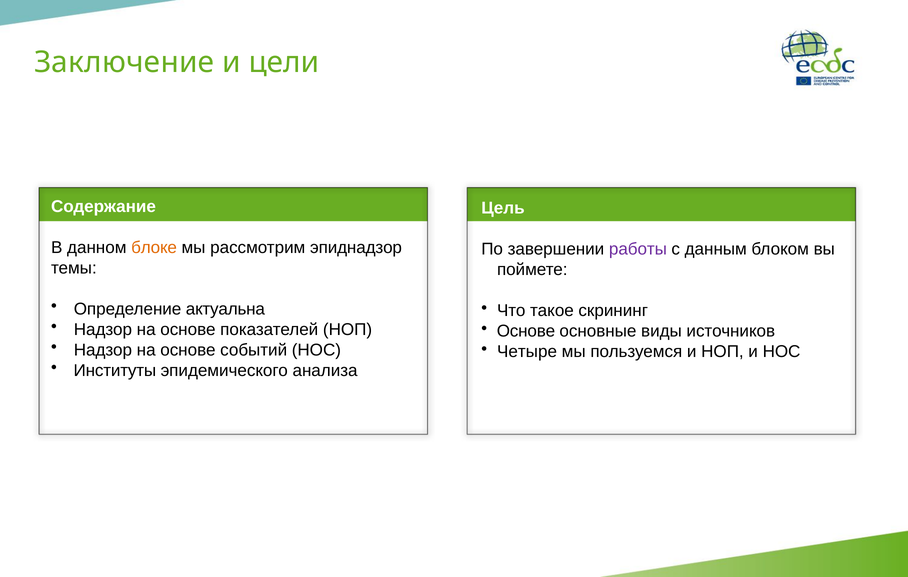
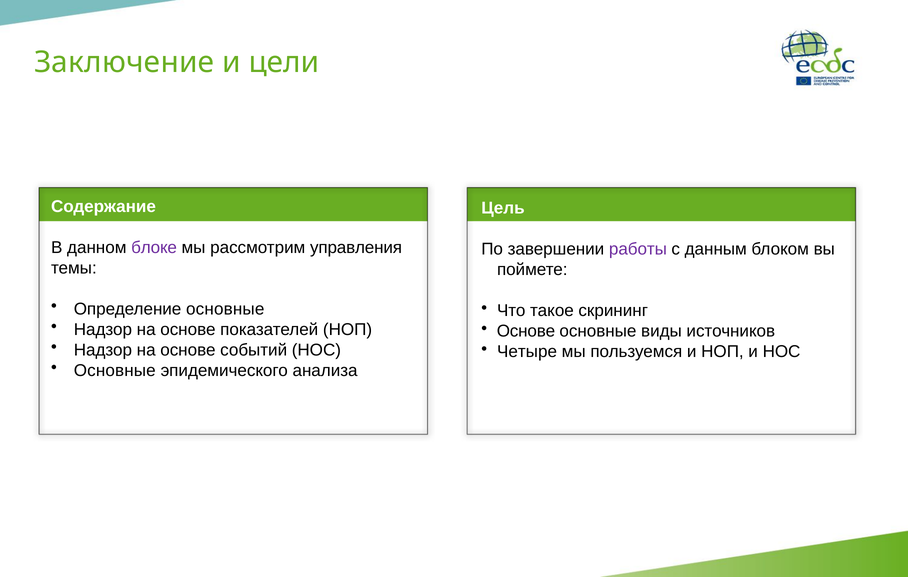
блоке colour: orange -> purple
эпиднадзор: эпиднадзор -> управления
Определение актуальна: актуальна -> основные
Институты at (115, 370): Институты -> Основные
